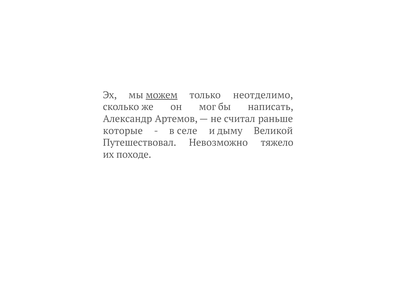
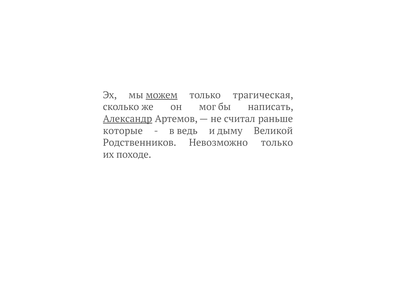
неотделимо: неотделимо -> трагическая
Александр underline: none -> present
селе: селе -> ведь
Путешествовал: Путешествовал -> Родственников
Невозможно тяжело: тяжело -> только
